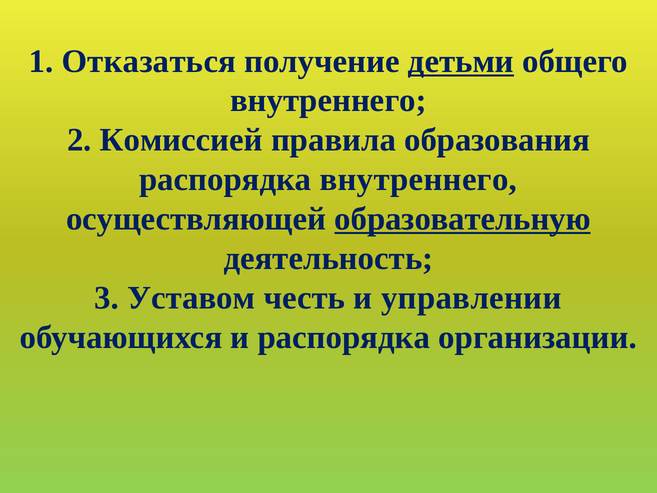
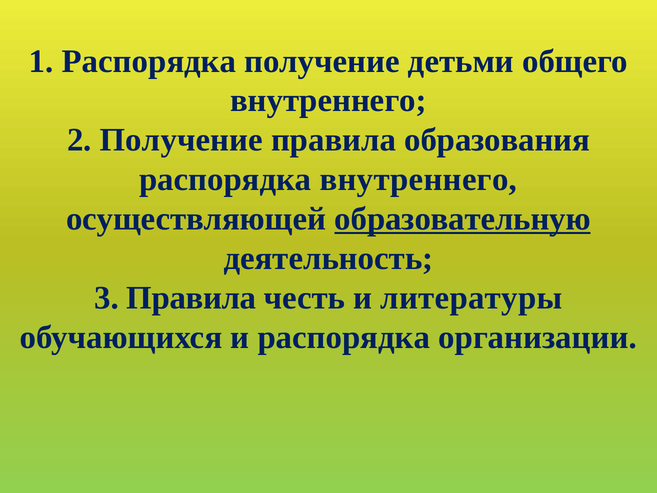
1 Отказаться: Отказаться -> Распорядка
детьми underline: present -> none
2 Комиссией: Комиссией -> Получение
3 Уставом: Уставом -> Правила
управлении: управлении -> литературы
